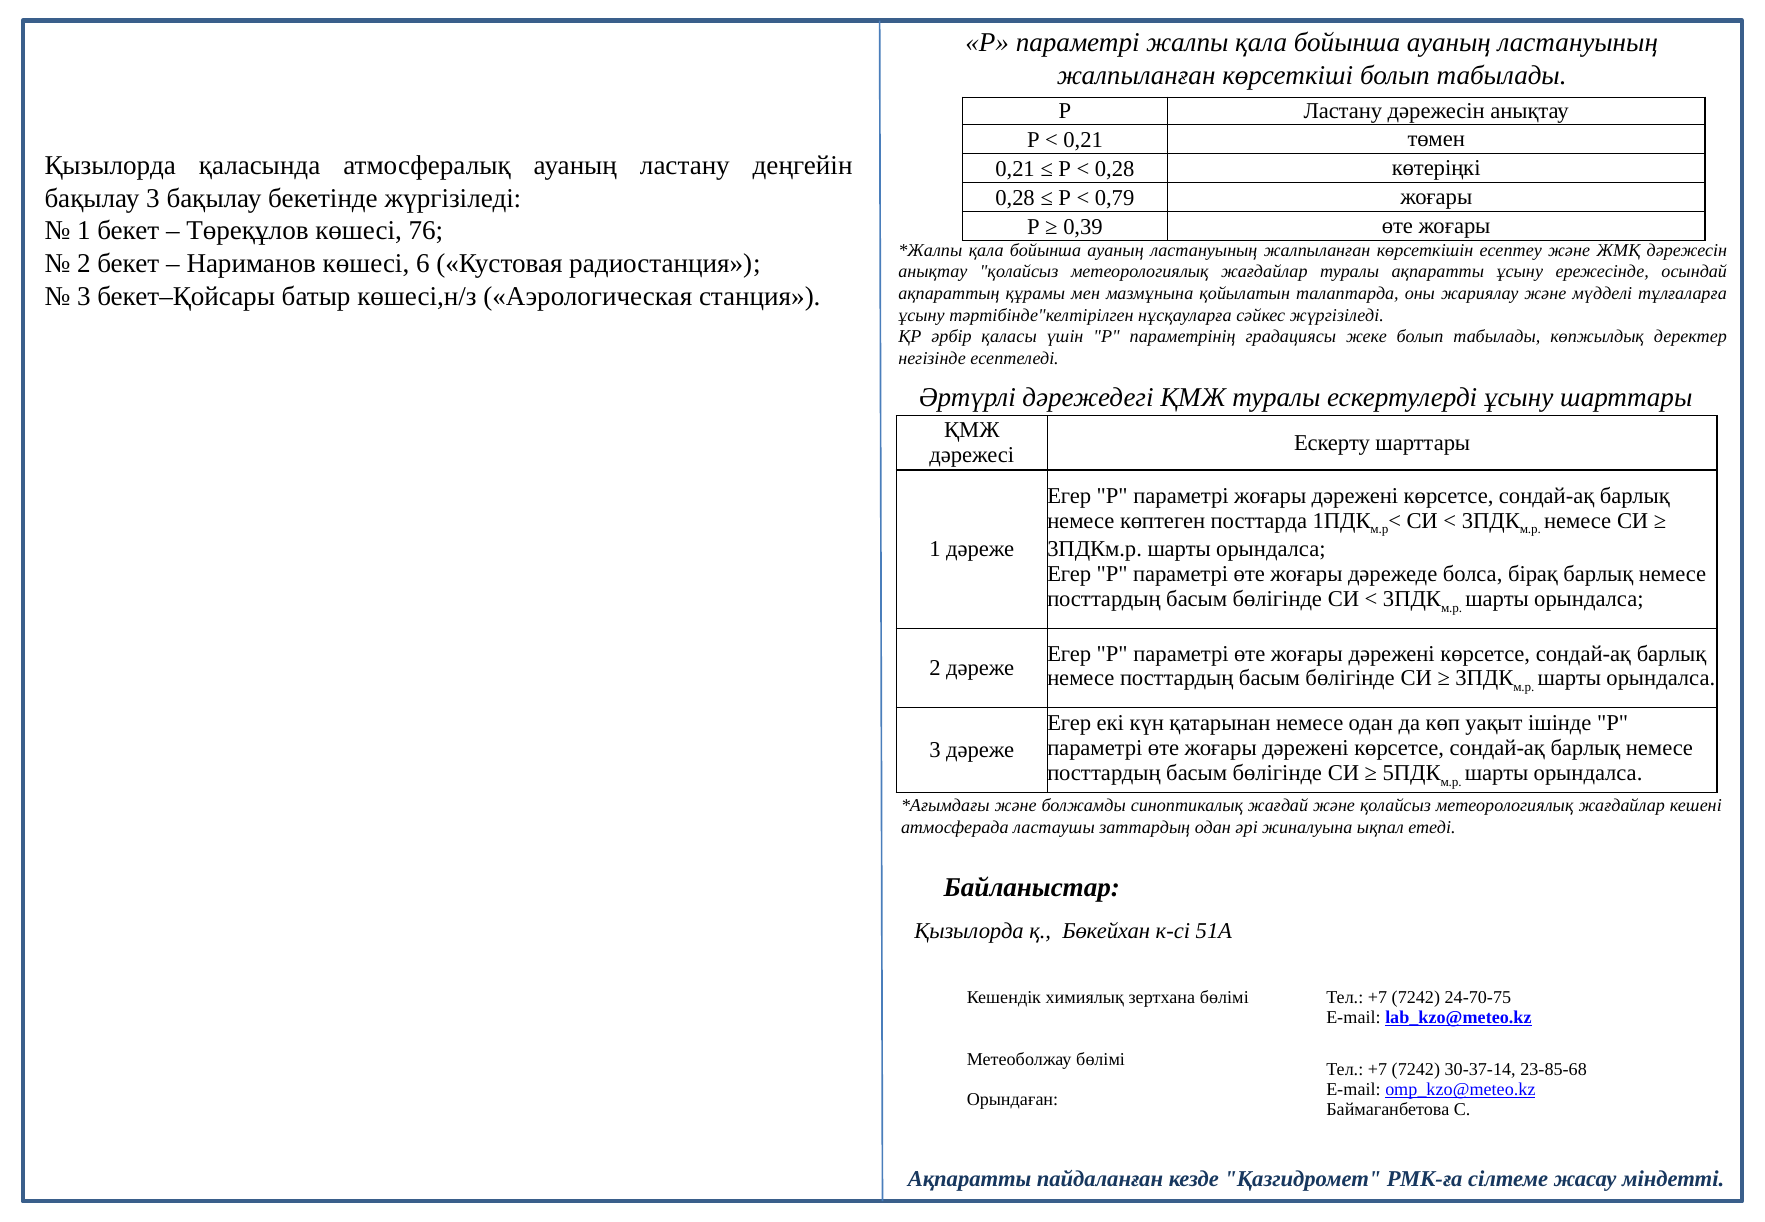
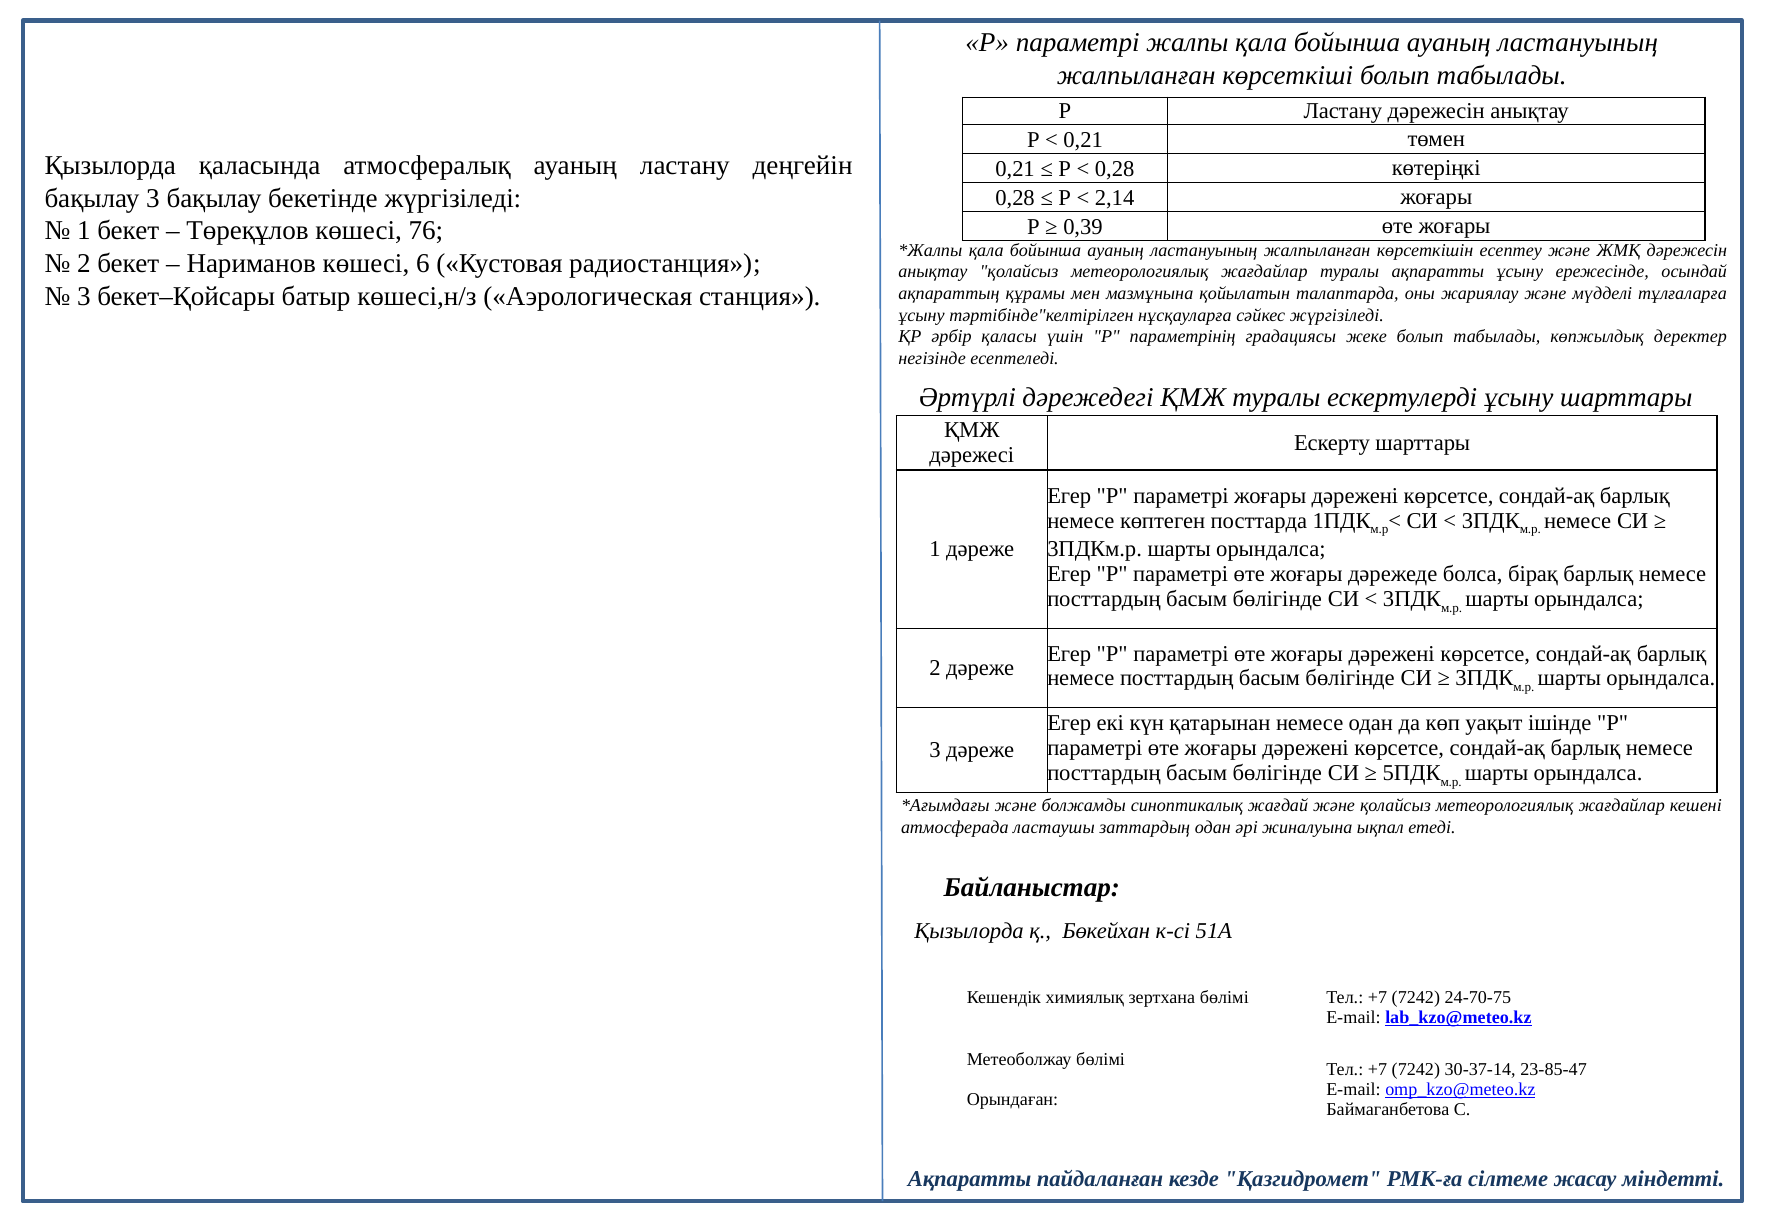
0,79: 0,79 -> 2,14
23-85-68: 23-85-68 -> 23-85-47
